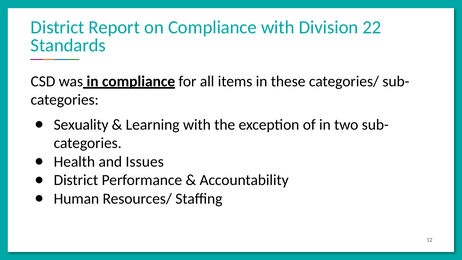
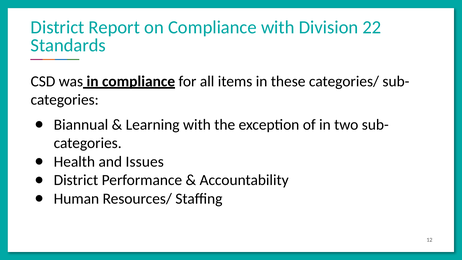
Sexuality: Sexuality -> Biannual
